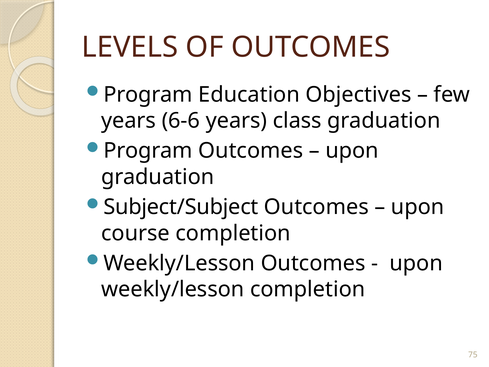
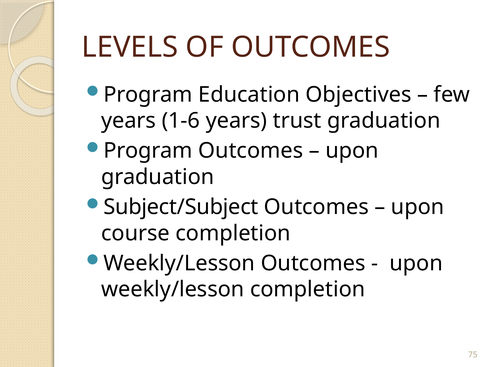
6-6: 6-6 -> 1-6
class: class -> trust
